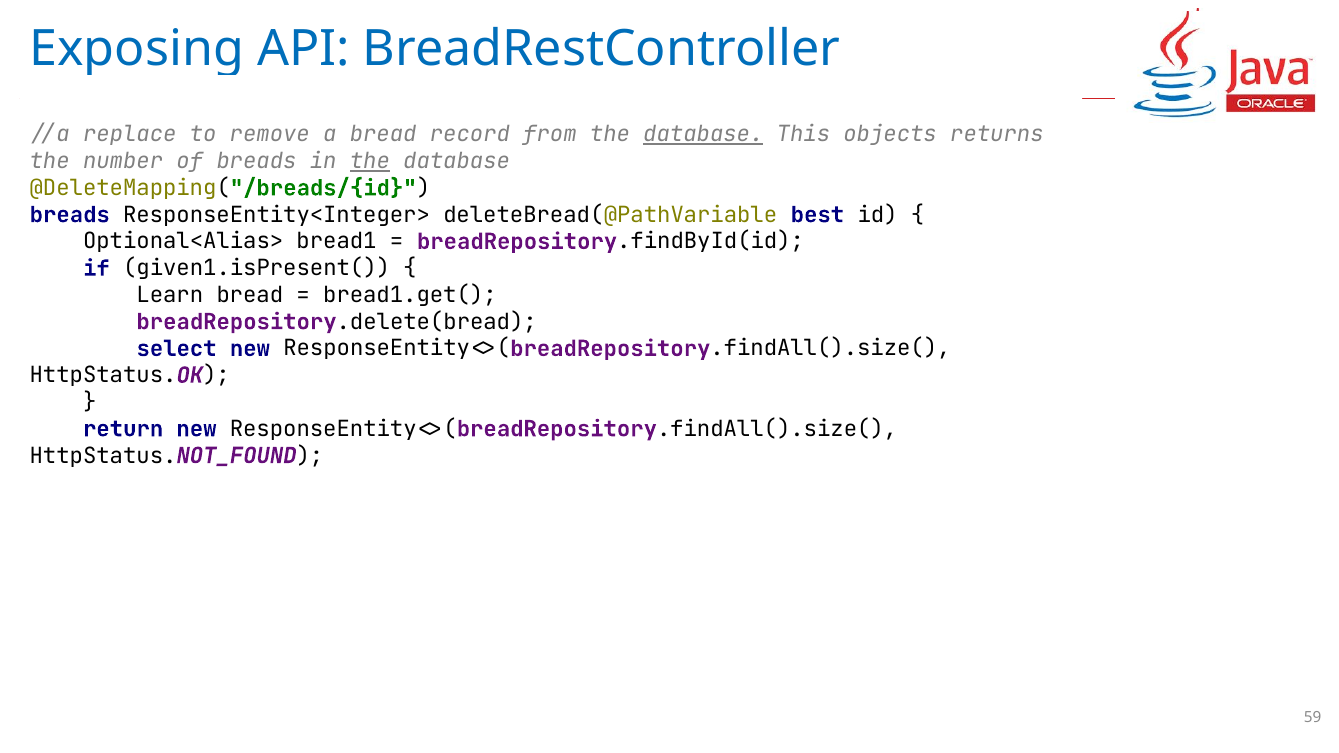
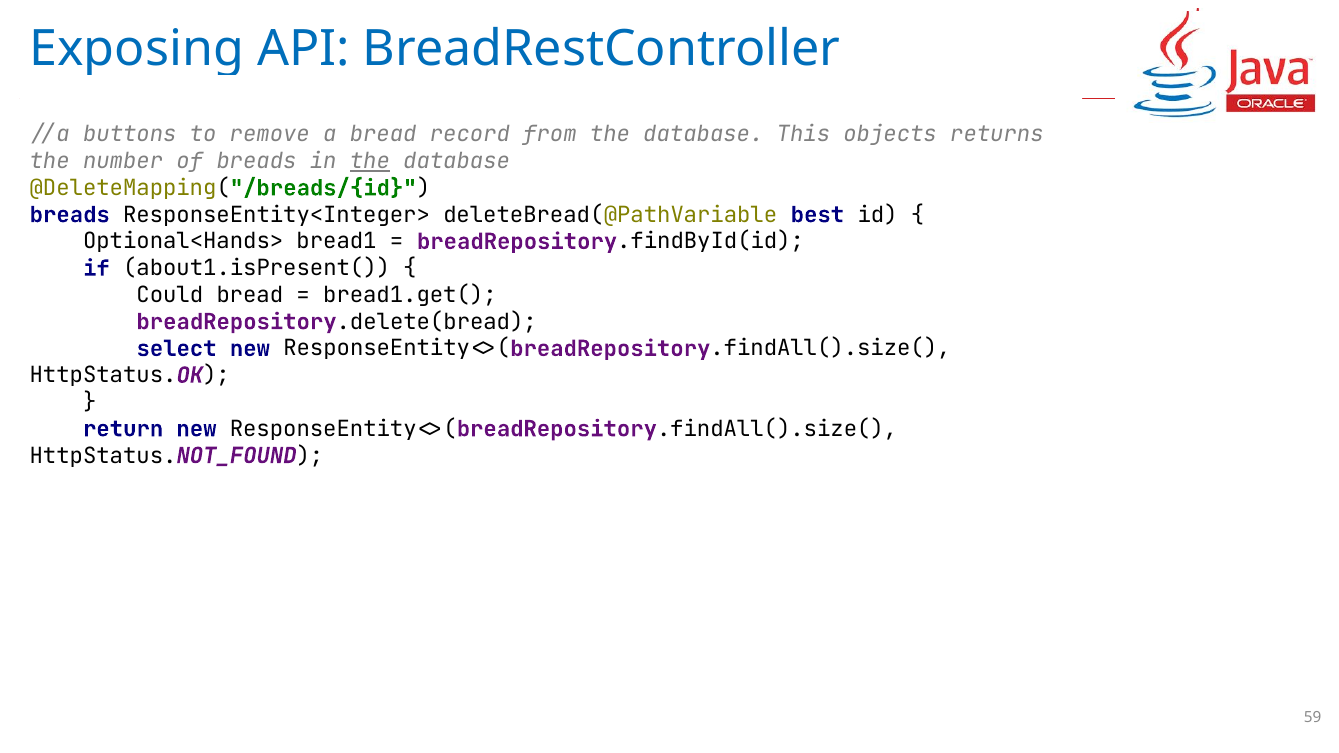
replace: replace -> buttons
database at (703, 135) underline: present -> none
Optional<Alias>: Optional<Alias> -> Optional<Hands>
given1.isPresent(: given1.isPresent( -> about1.isPresent(
Learn: Learn -> Could
